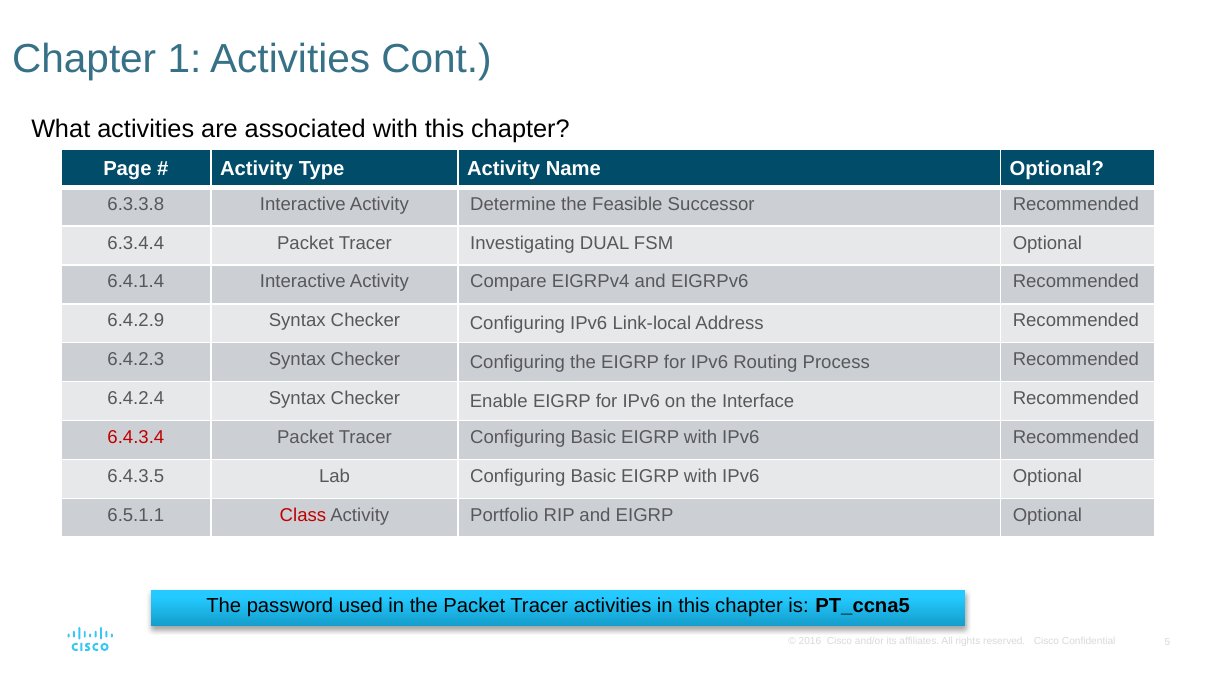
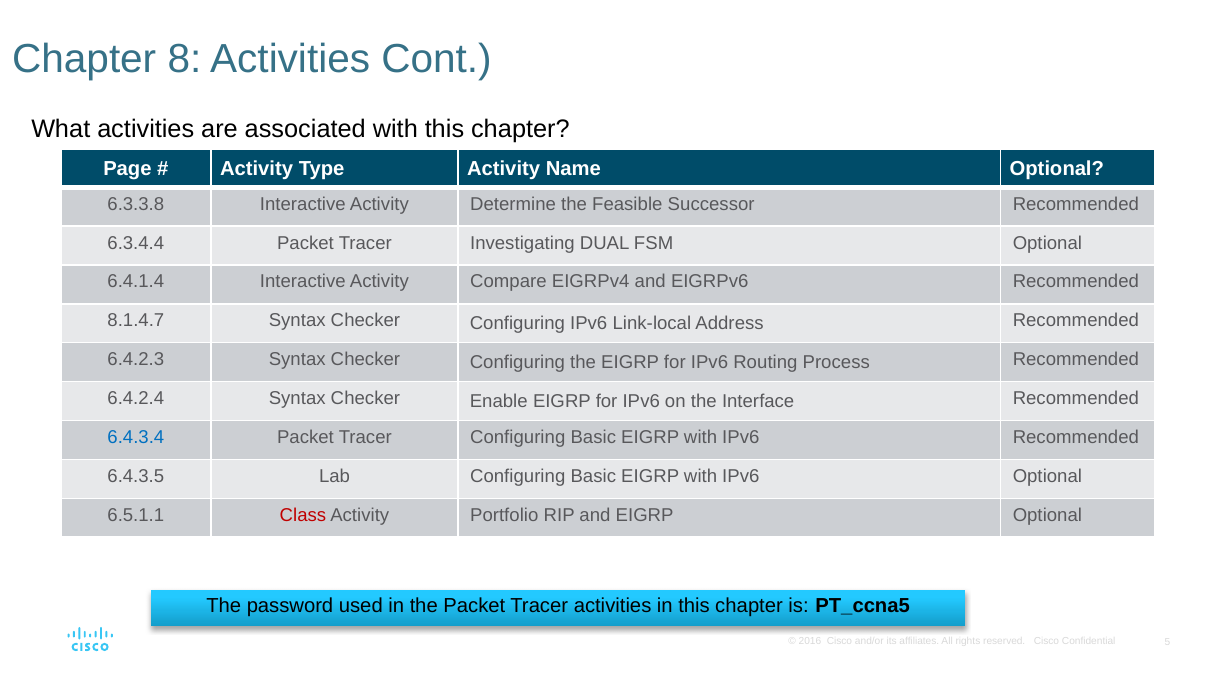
1: 1 -> 8
6.4.2.9: 6.4.2.9 -> 8.1.4.7
6.4.3.4 colour: red -> blue
